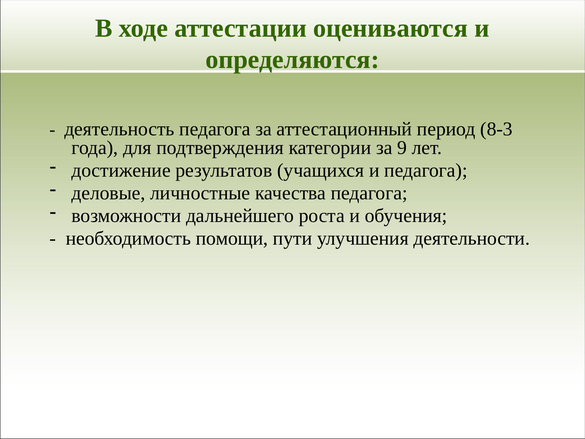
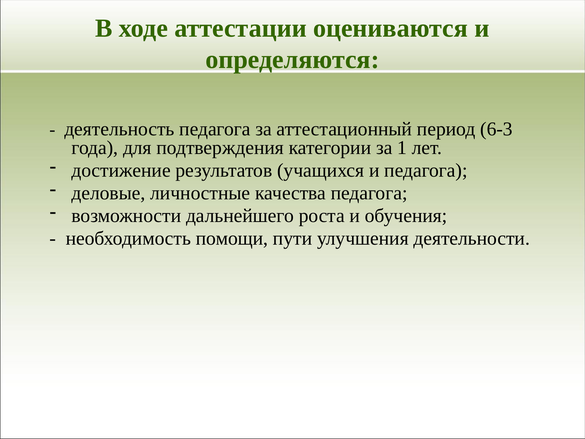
8-3: 8-3 -> 6-3
9: 9 -> 1
